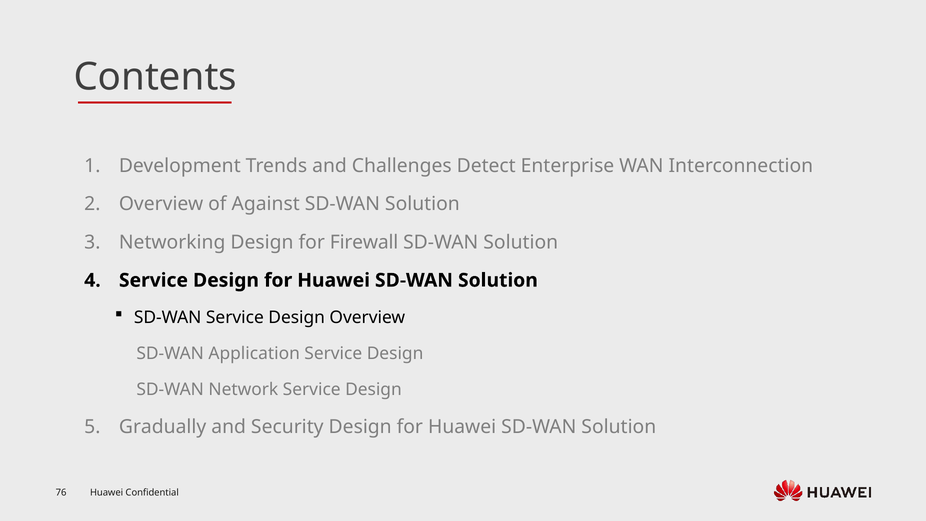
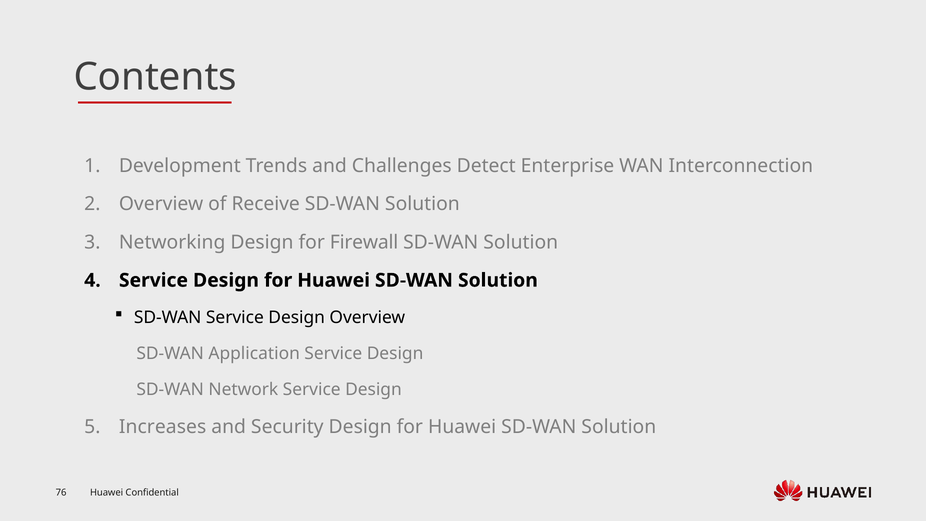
Against: Against -> Receive
Gradually: Gradually -> Increases
